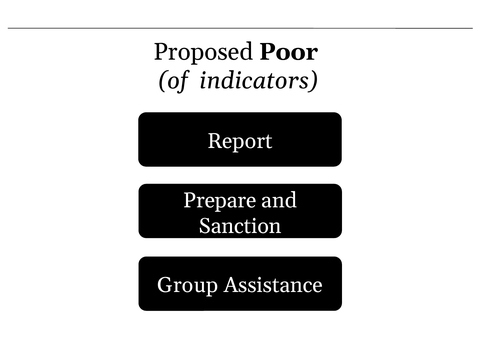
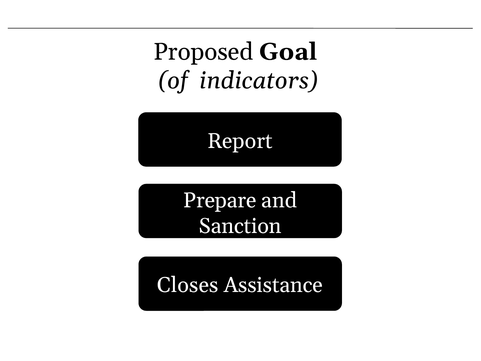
Poor: Poor -> Goal
Group: Group -> Closes
